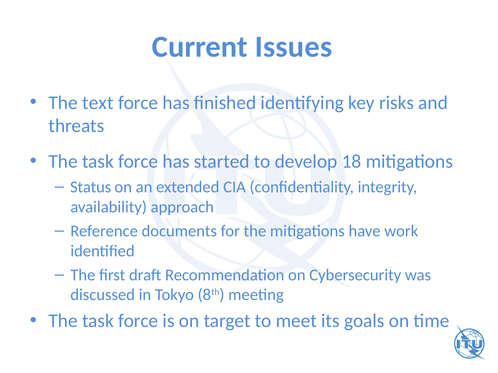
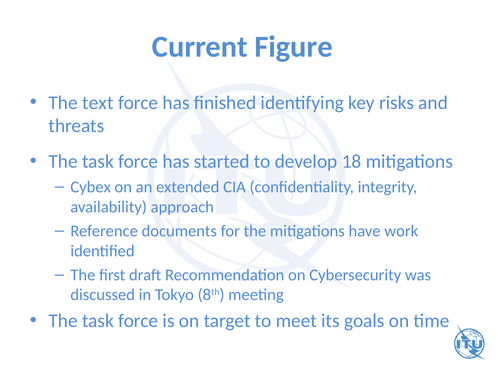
Issues: Issues -> Figure
Status: Status -> Cybex
